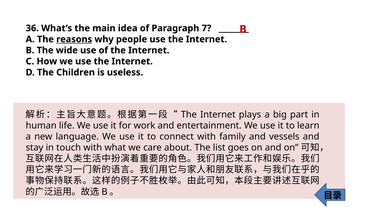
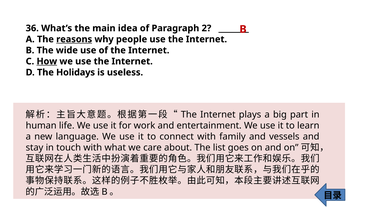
7: 7 -> 2
How underline: none -> present
Children: Children -> Holidays
